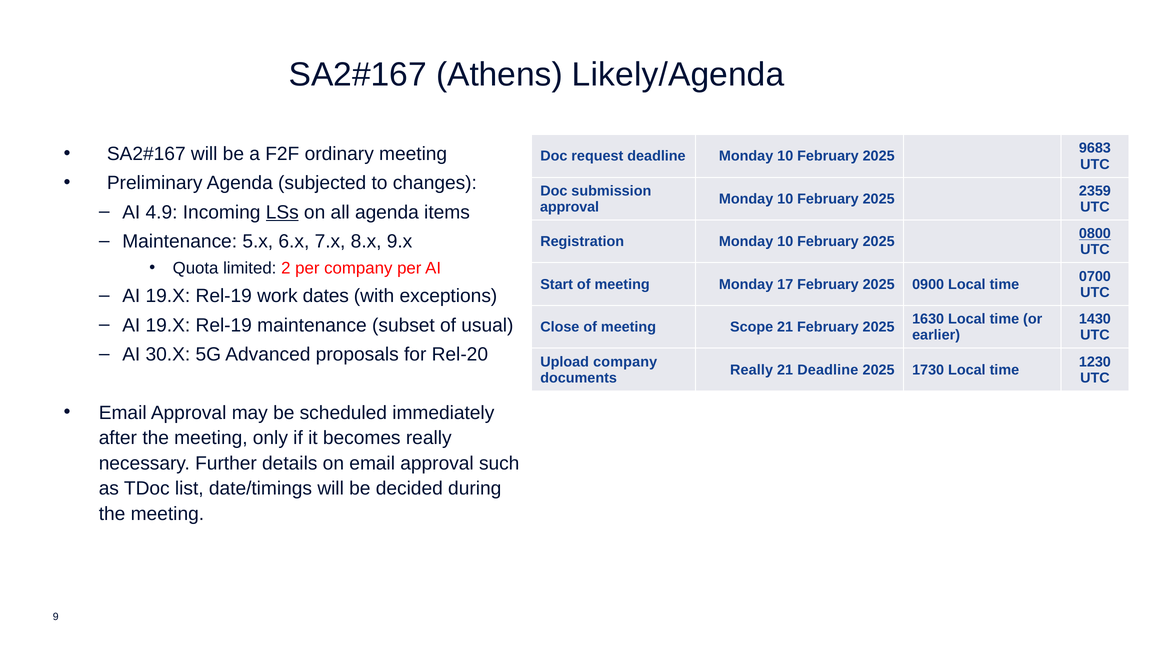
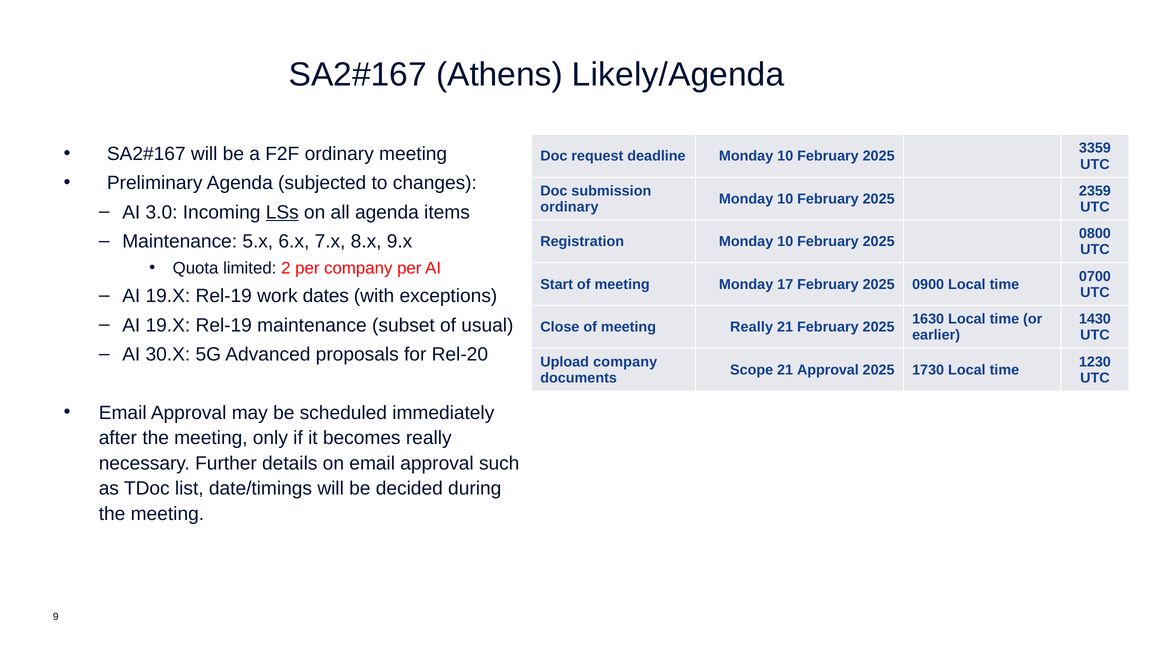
9683: 9683 -> 3359
approval at (570, 207): approval -> ordinary
4.9: 4.9 -> 3.0
0800 underline: present -> none
meeting Scope: Scope -> Really
Really at (752, 370): Really -> Scope
21 Deadline: Deadline -> Approval
